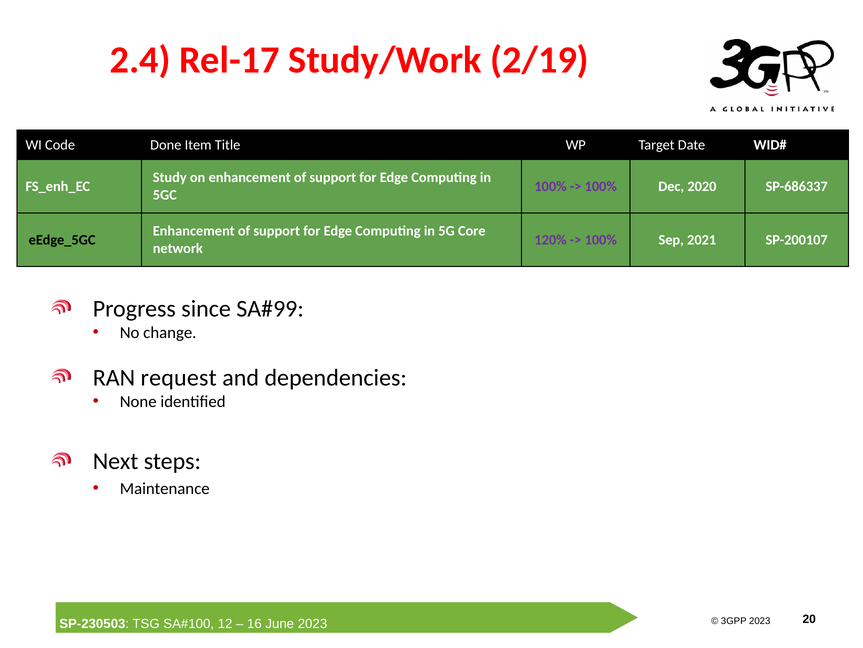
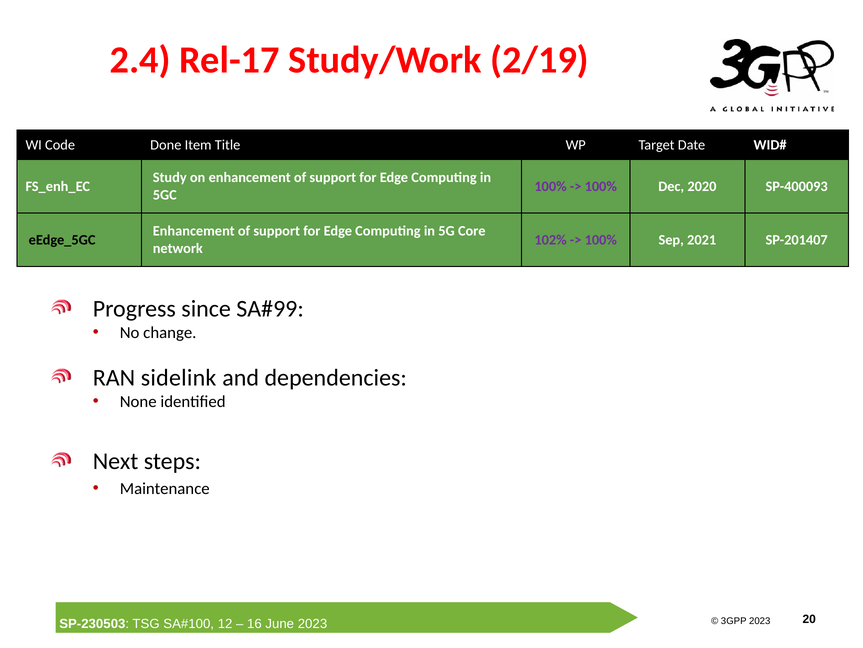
SP-686337: SP-686337 -> SP-400093
120%: 120% -> 102%
SP-200107: SP-200107 -> SP-201407
request: request -> sidelink
